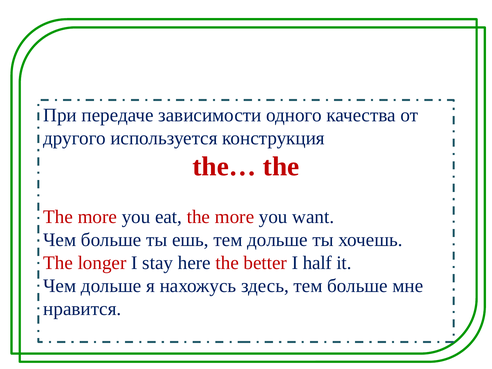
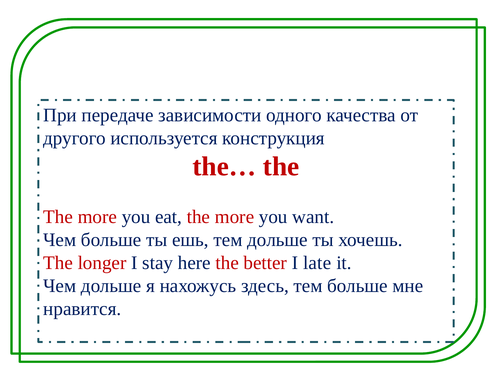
half: half -> late
